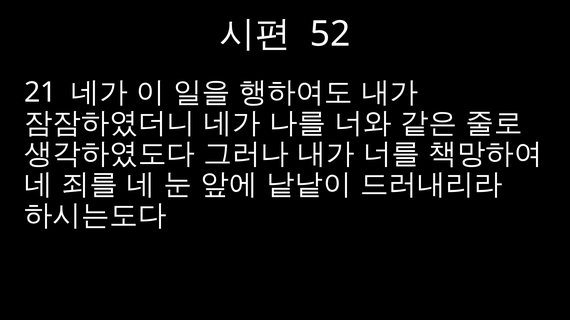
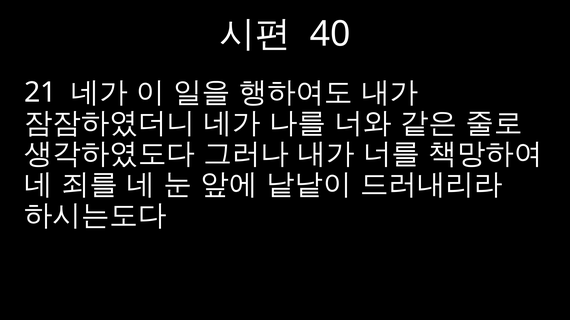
52: 52 -> 40
